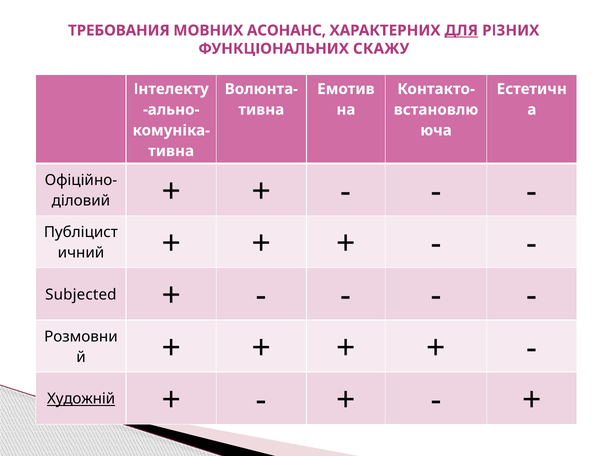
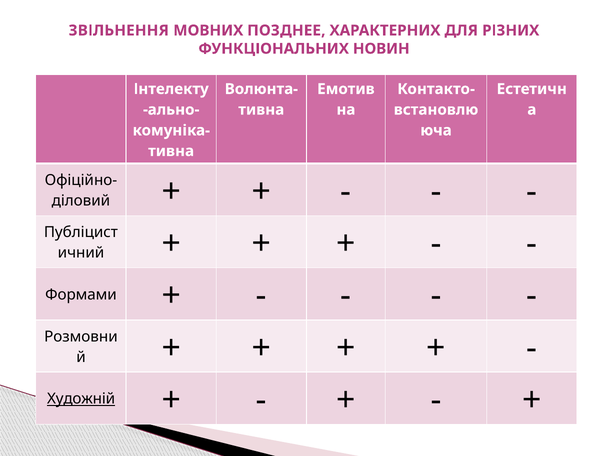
ТРЕБОВАНИЯ: ТРЕБОВАНИЯ -> ЗВІЛЬНЕННЯ
АСОНАНС: АСОНАНС -> ПОЗДНЕЕ
ДЛЯ underline: present -> none
СКАЖУ: СКАЖУ -> НОВИН
Subjected: Subjected -> Формами
